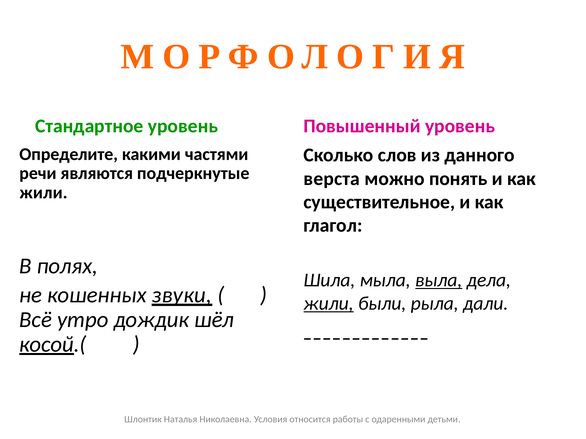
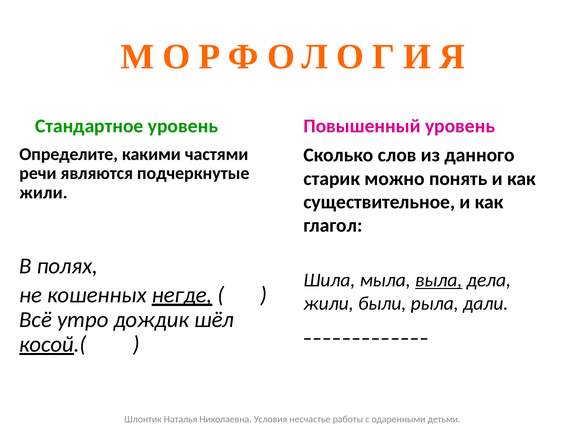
верста: верста -> старик
звуки: звуки -> негде
жили at (329, 304) underline: present -> none
относится: относится -> несчастье
